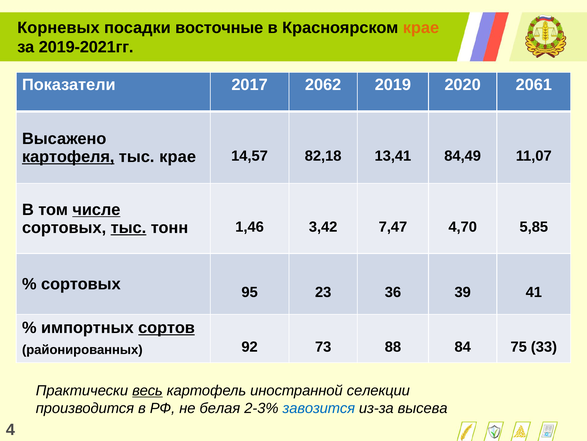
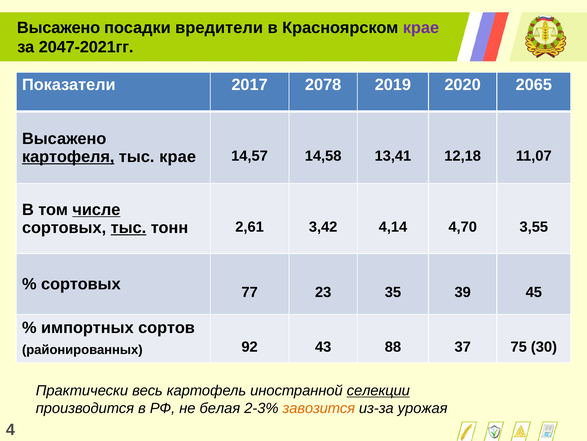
Корневых at (58, 28): Корневых -> Высажено
восточные: восточные -> вредители
крае at (421, 28) colour: orange -> purple
2019-2021гг: 2019-2021гг -> 2047-2021гг
2062: 2062 -> 2078
2061: 2061 -> 2065
82,18: 82,18 -> 14,58
84,49: 84,49 -> 12,18
1,46: 1,46 -> 2,61
7,47: 7,47 -> 4,14
5,85: 5,85 -> 3,55
95: 95 -> 77
36: 36 -> 35
41: 41 -> 45
сортов underline: present -> none
73: 73 -> 43
84: 84 -> 37
33: 33 -> 30
весь underline: present -> none
селекции underline: none -> present
завозится colour: blue -> orange
высева: высева -> урожая
